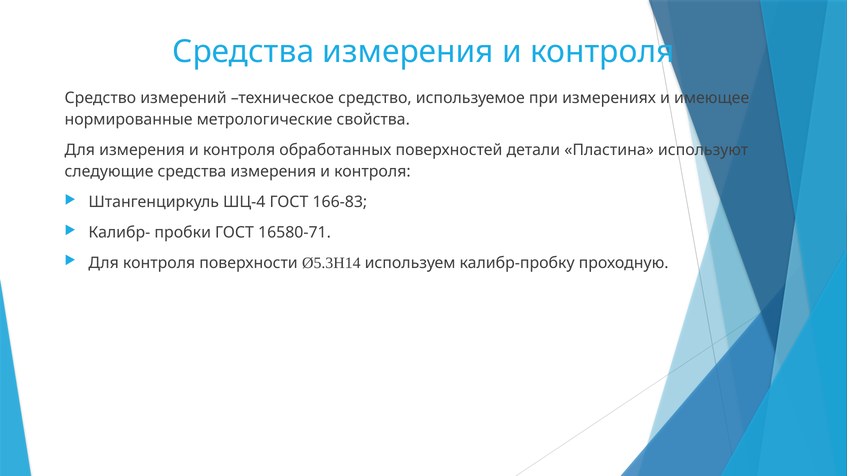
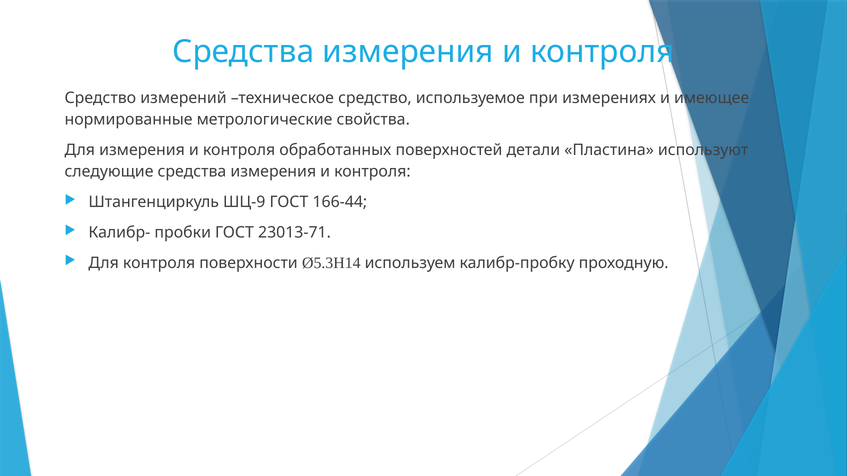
ШЦ-4: ШЦ-4 -> ШЦ-9
166-83: 166-83 -> 166-44
16580-71: 16580-71 -> 23013-71
